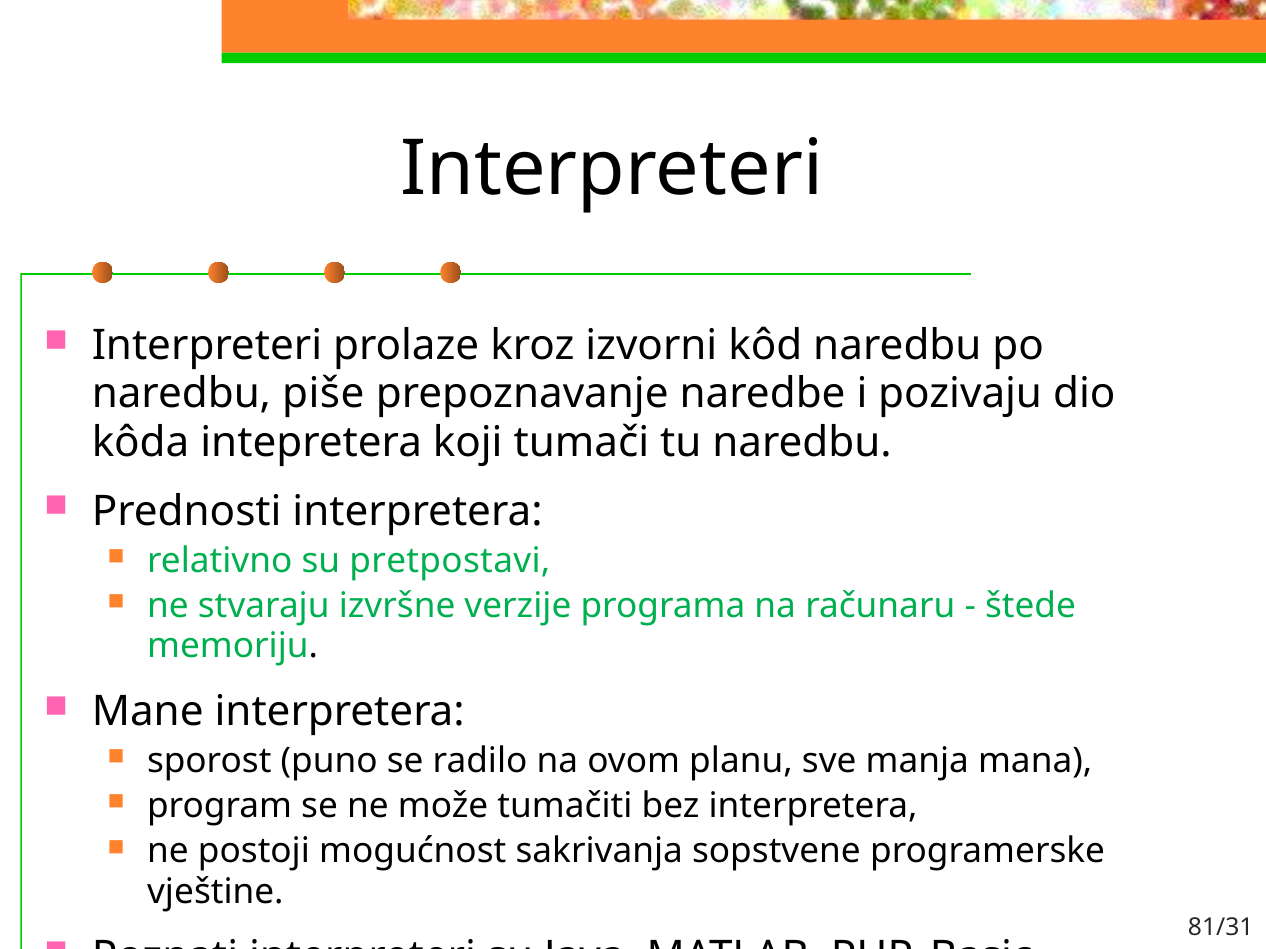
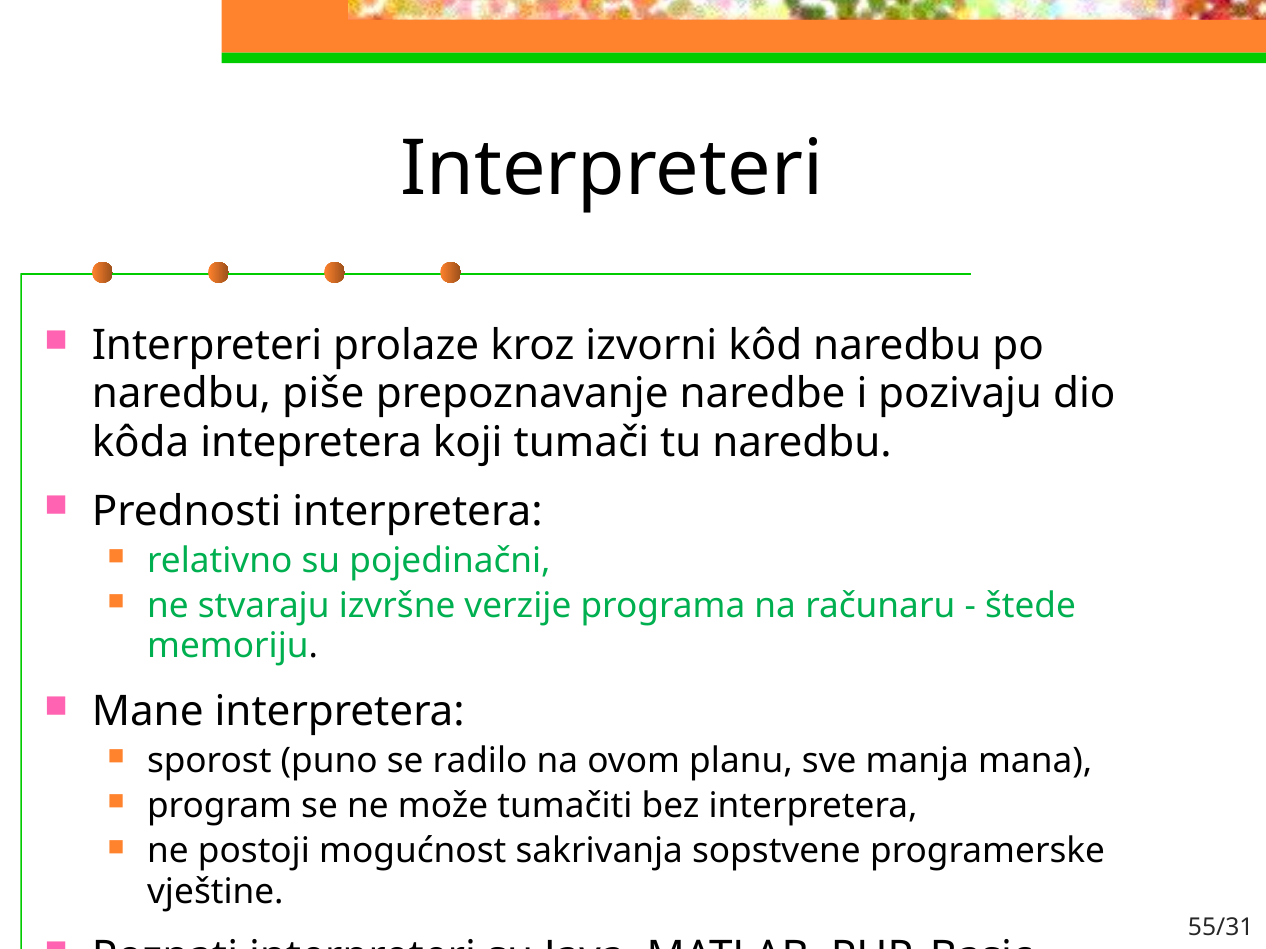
pretpostavi: pretpostavi -> pojedinačni
81/31: 81/31 -> 55/31
